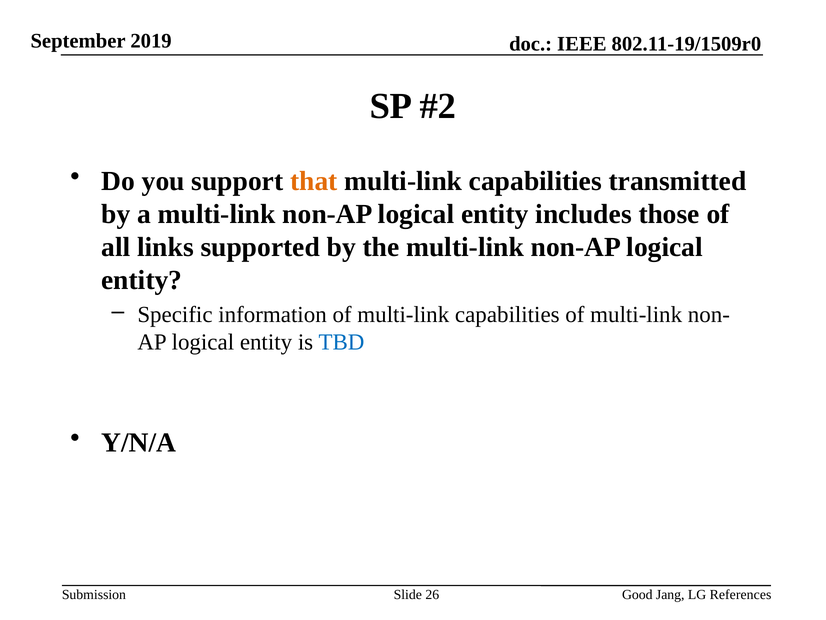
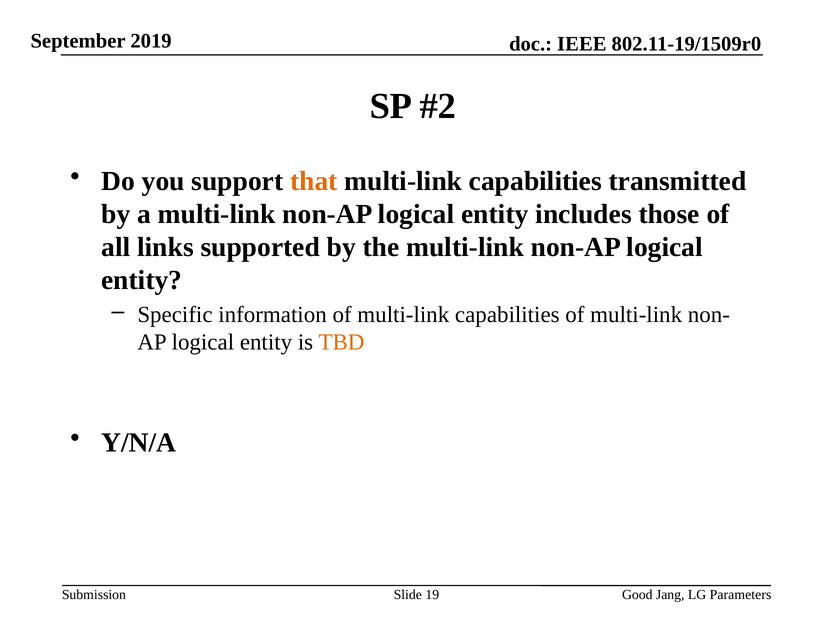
TBD colour: blue -> orange
26: 26 -> 19
References: References -> Parameters
